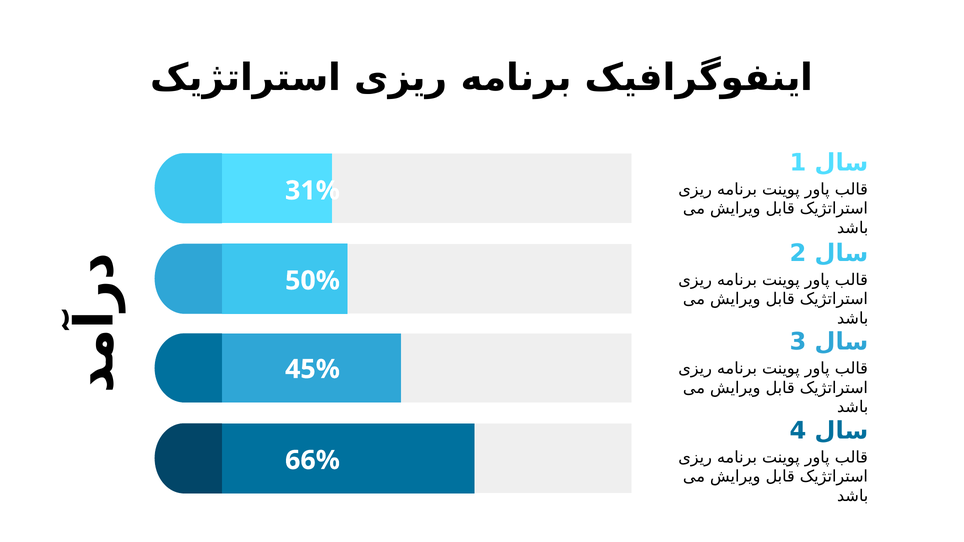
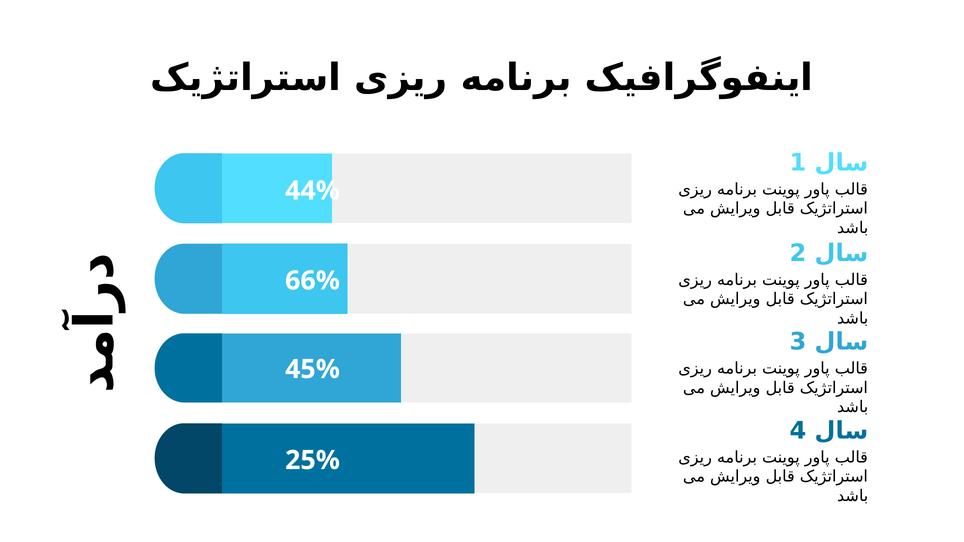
31%: 31% -> 44%
50%: 50% -> 66%
66%: 66% -> 25%
